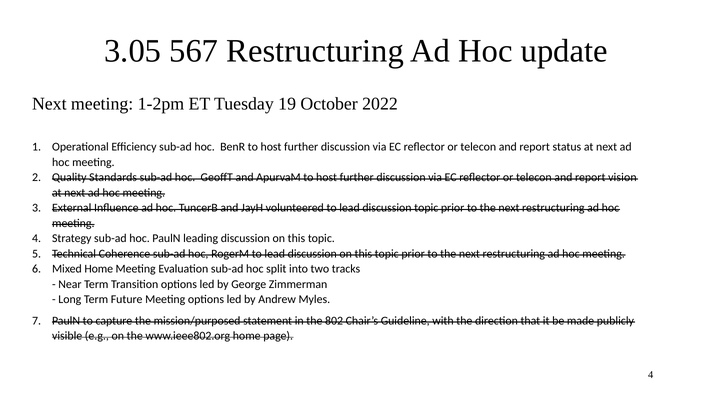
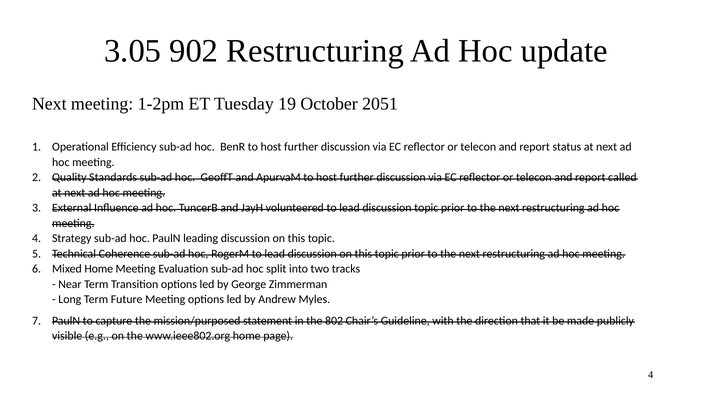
567: 567 -> 902
2022: 2022 -> 2051
vision: vision -> called
